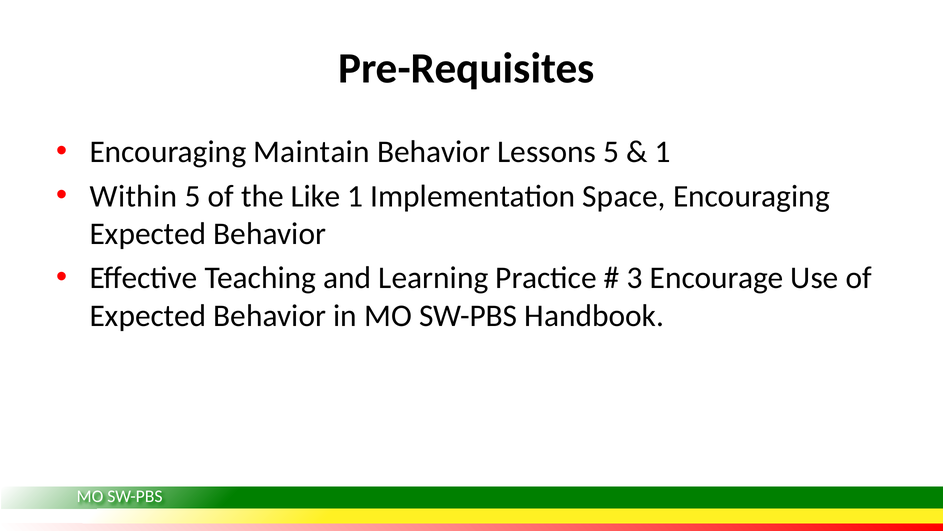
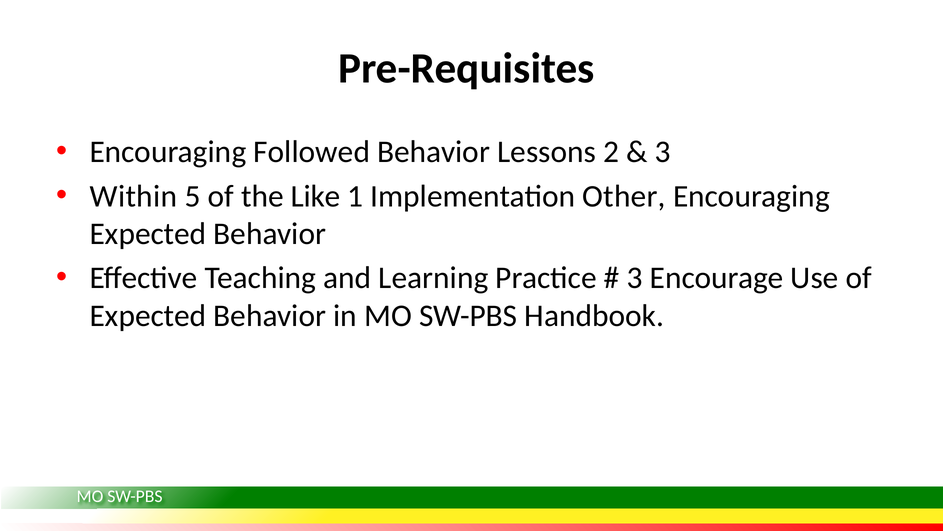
Maintain: Maintain -> Followed
Lessons 5: 5 -> 2
1 at (663, 152): 1 -> 3
Space: Space -> Other
